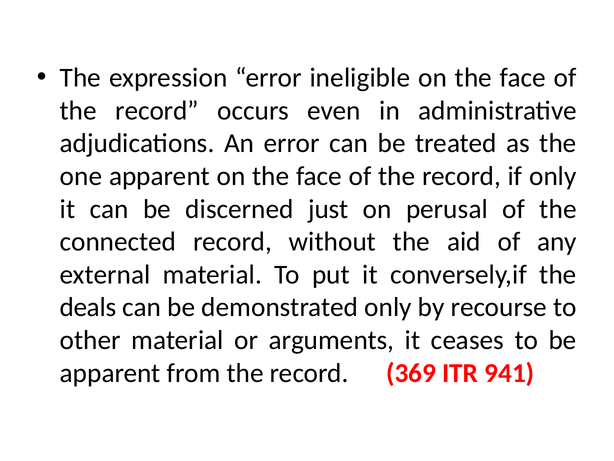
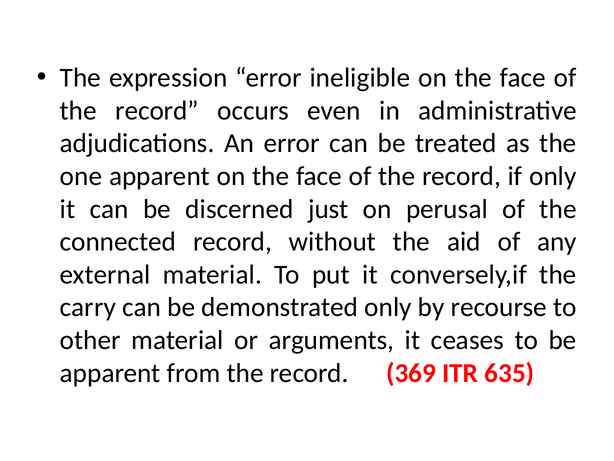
deals: deals -> carry
941: 941 -> 635
